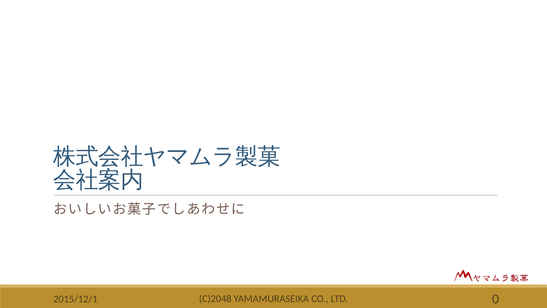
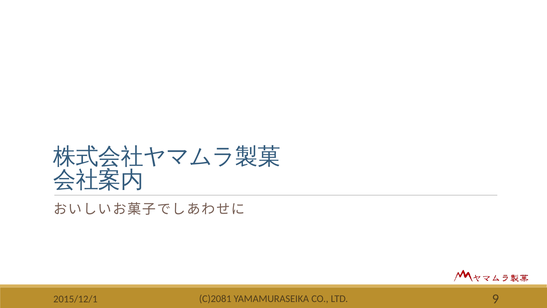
C)2048: C)2048 -> C)2081
0: 0 -> 9
